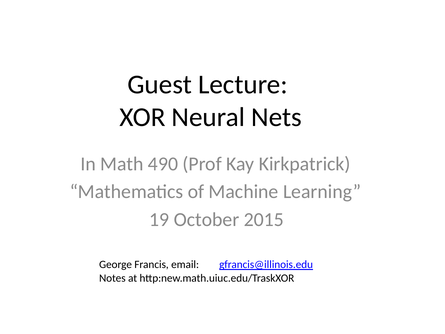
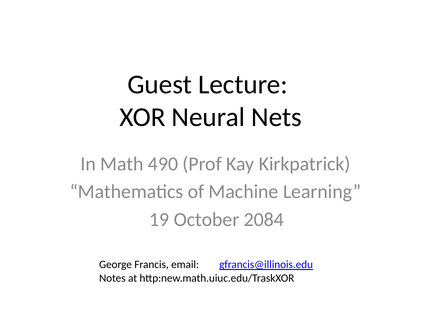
2015: 2015 -> 2084
